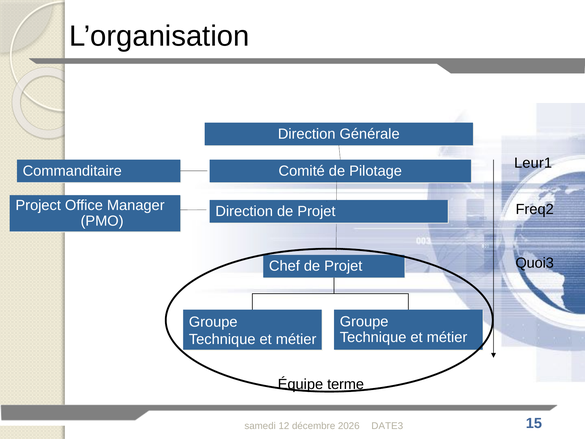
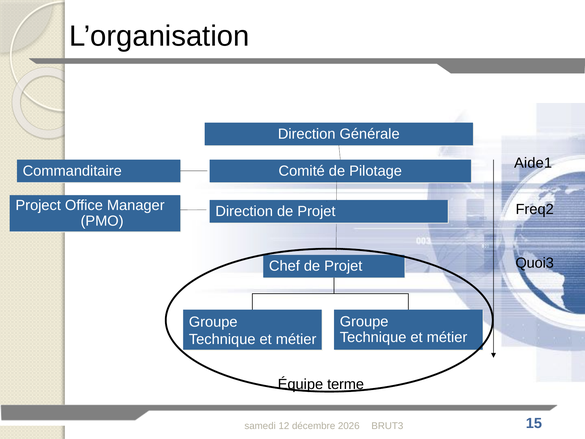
Leur1: Leur1 -> Aide1
DATE3: DATE3 -> BRUT3
